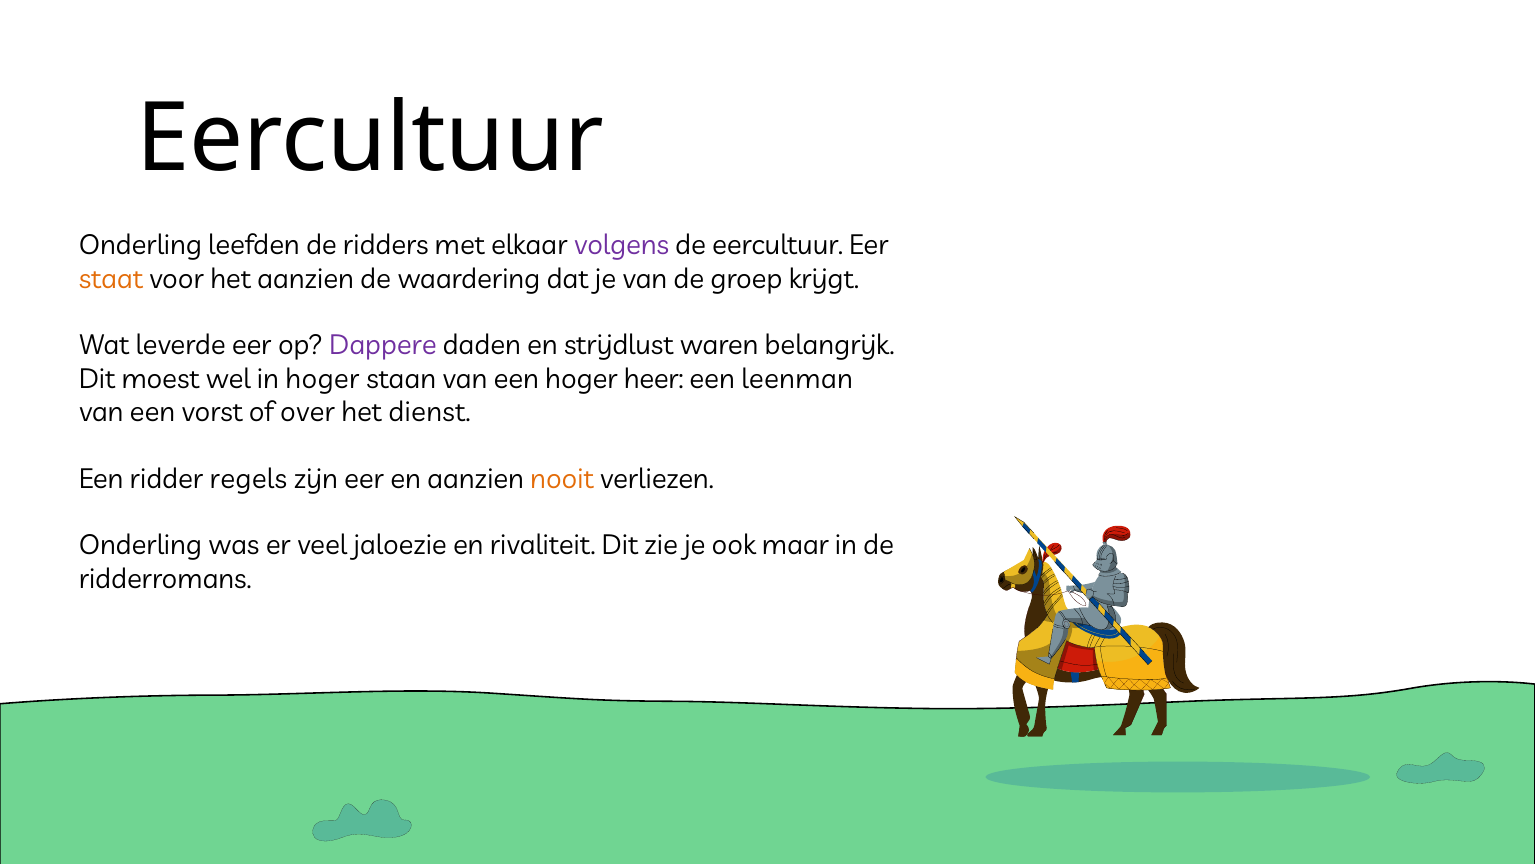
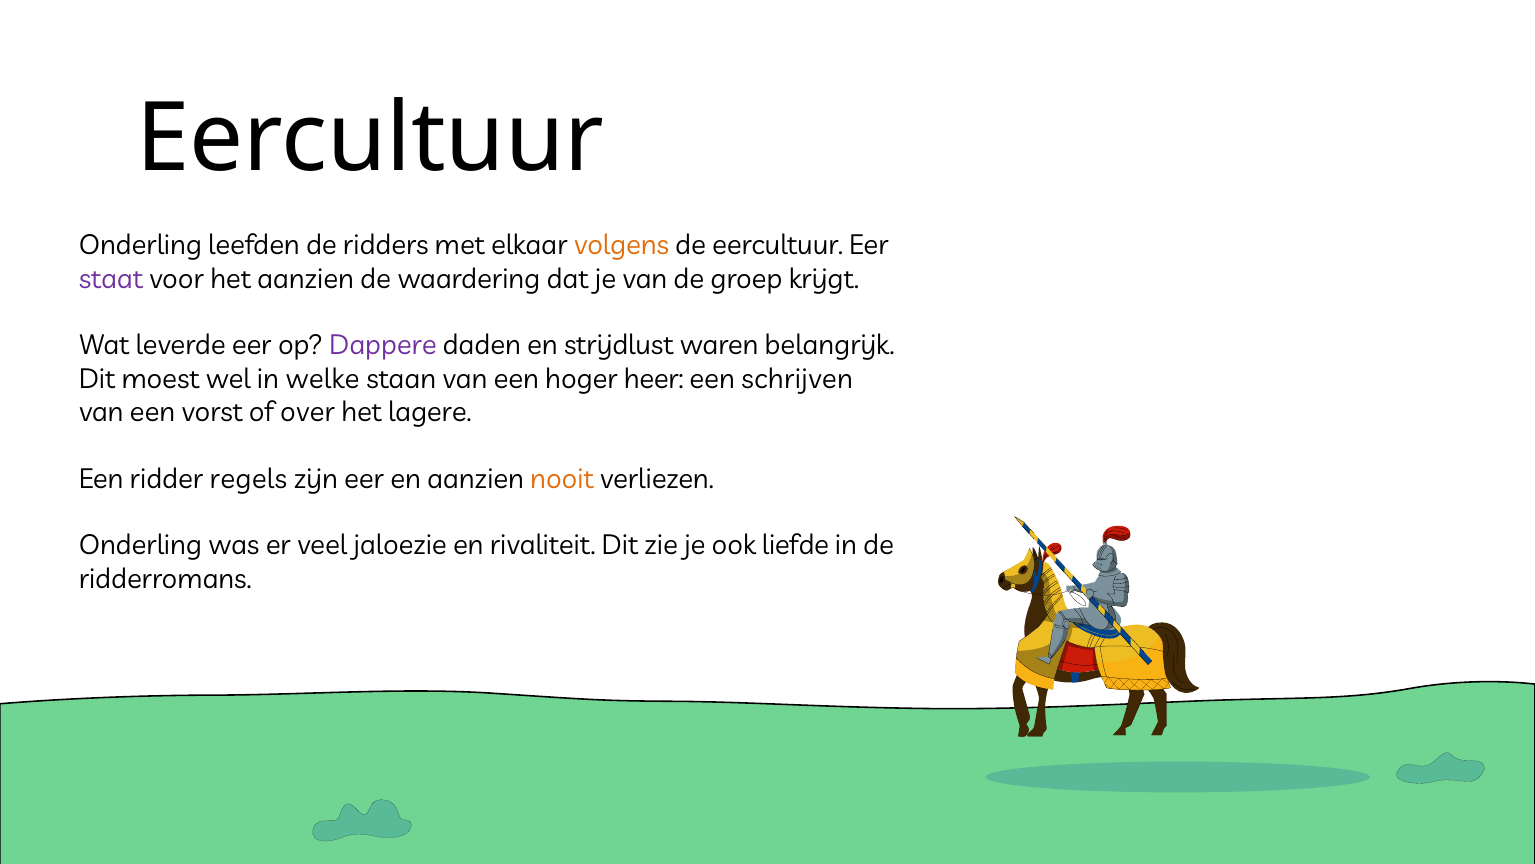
volgens colour: purple -> orange
staat colour: orange -> purple
in hoger: hoger -> welke
leenman: leenman -> schrijven
dienst: dienst -> lagere
maar: maar -> liefde
